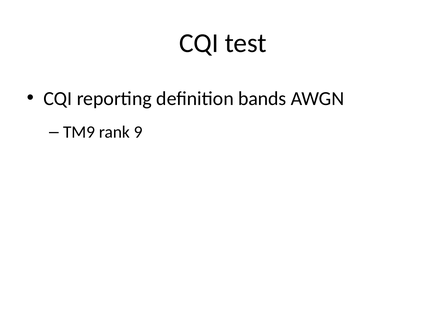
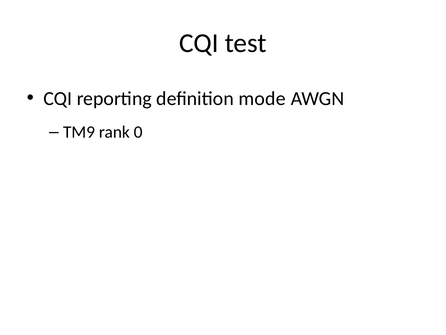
bands: bands -> mode
9: 9 -> 0
